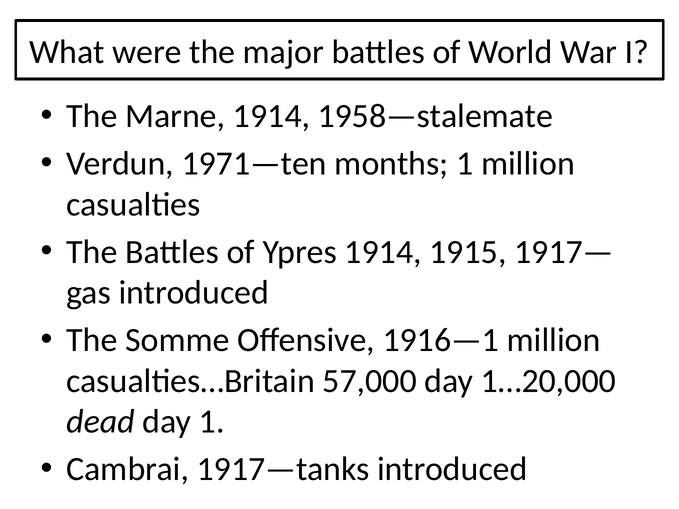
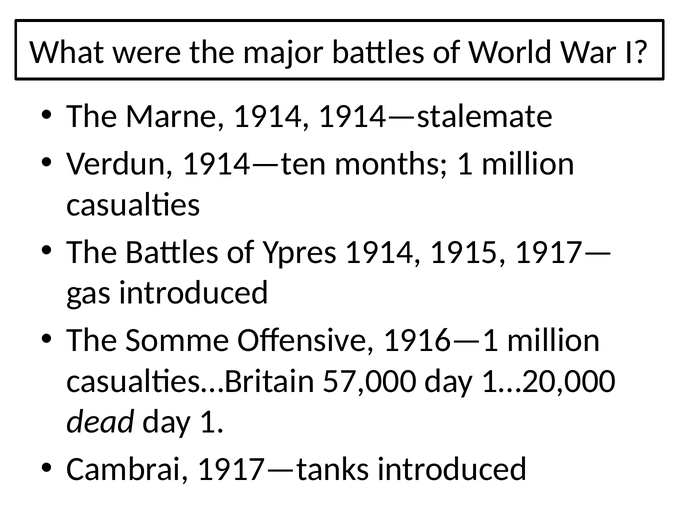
1958—stalemate: 1958—stalemate -> 1914—stalemate
1971—ten: 1971—ten -> 1914—ten
